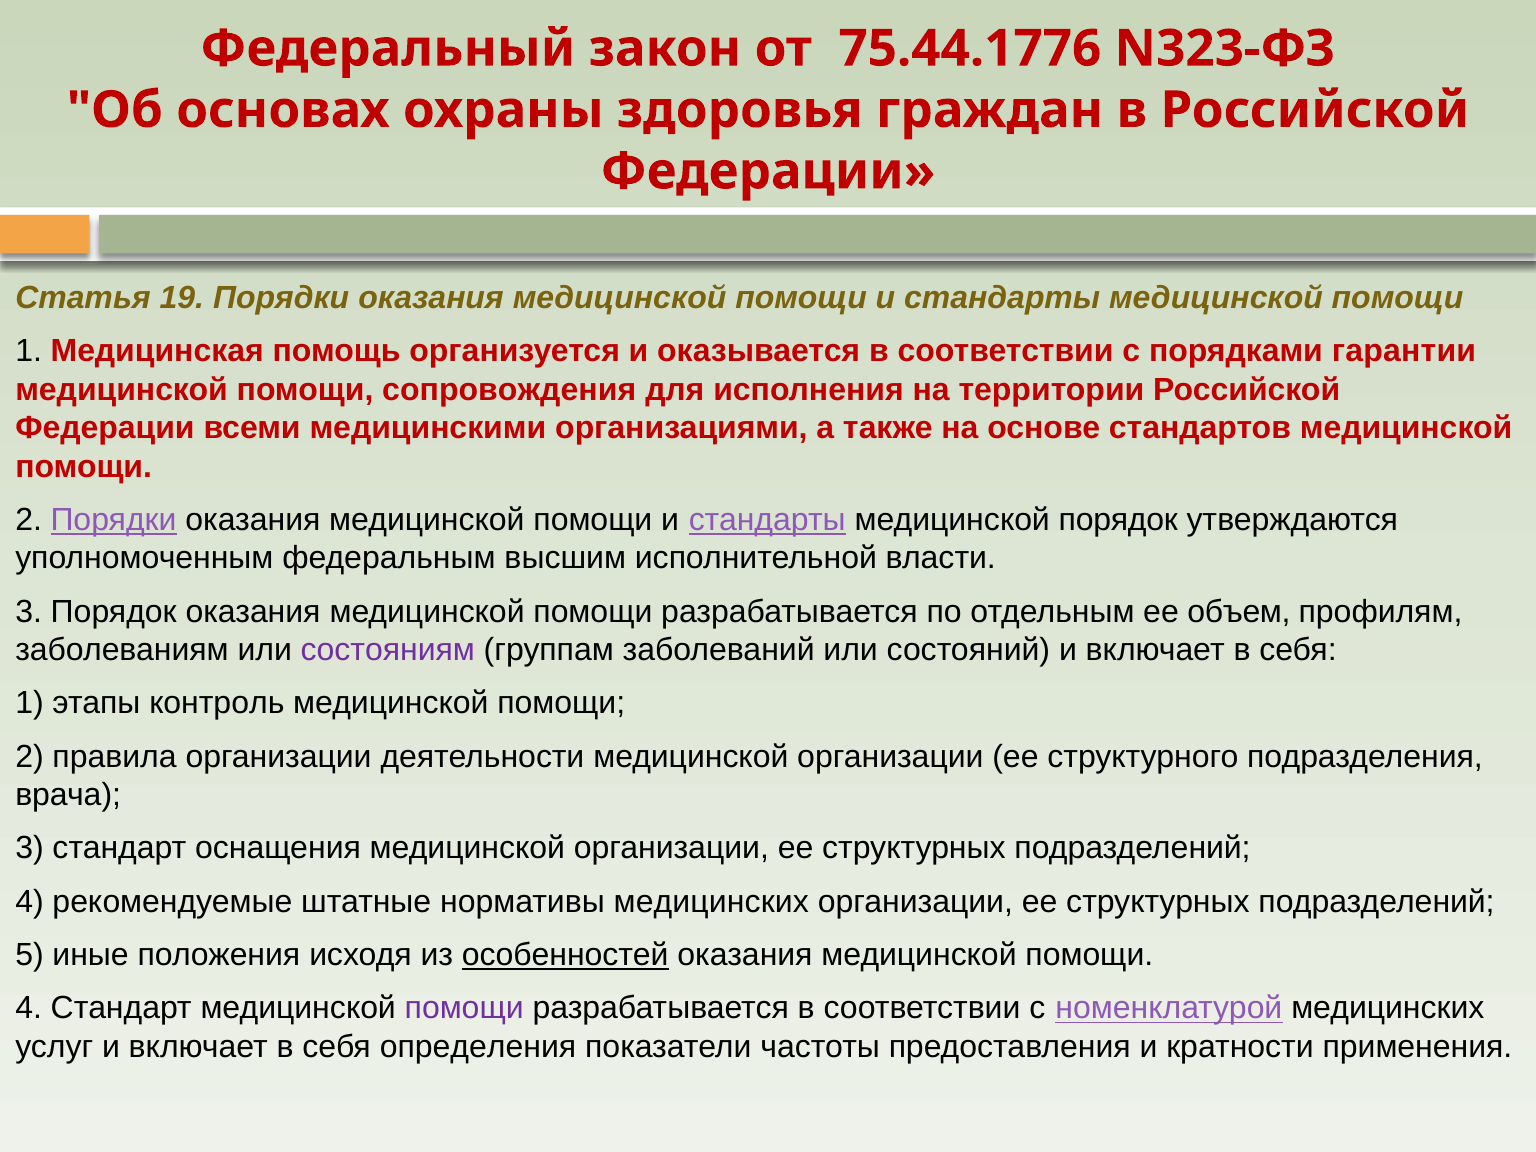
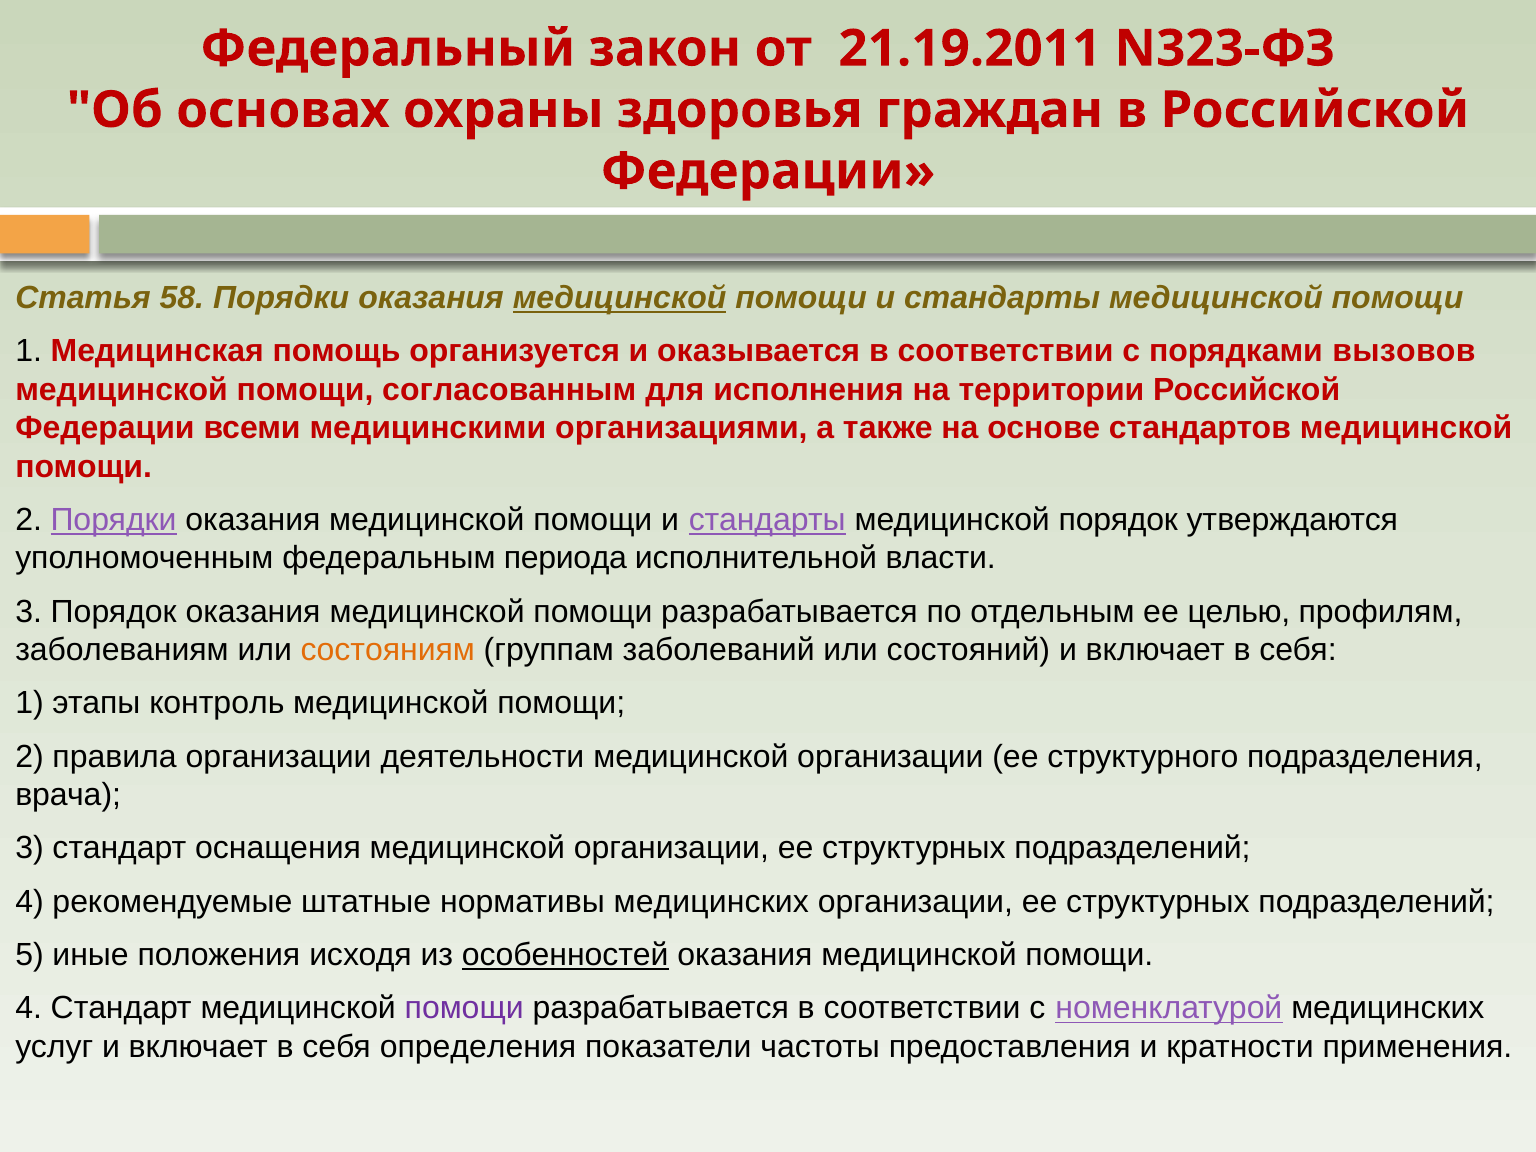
75.44.1776: 75.44.1776 -> 21.19.2011
19: 19 -> 58
медицинской at (620, 298) underline: none -> present
гарантии: гарантии -> вызовов
сопровождения: сопровождения -> согласованным
высшим: высшим -> периода
объем: объем -> целью
состояниям colour: purple -> orange
